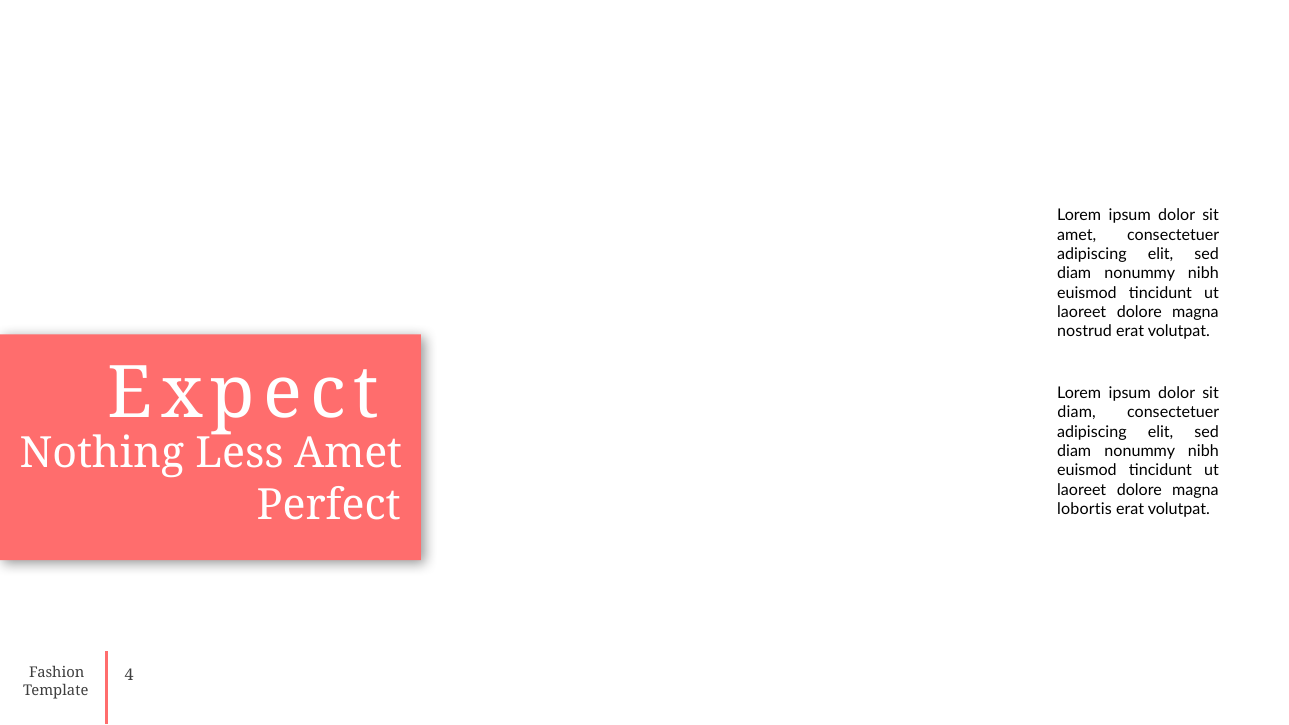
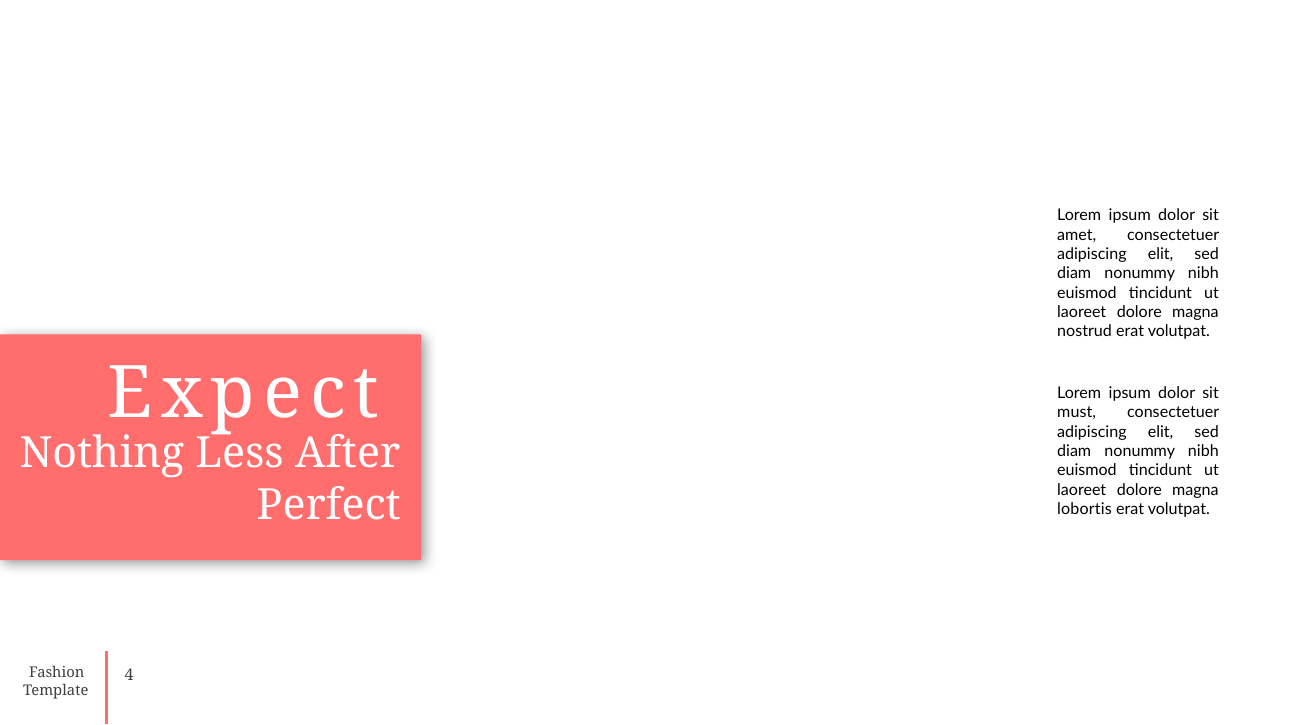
diam at (1077, 412): diam -> must
Less Amet: Amet -> After
